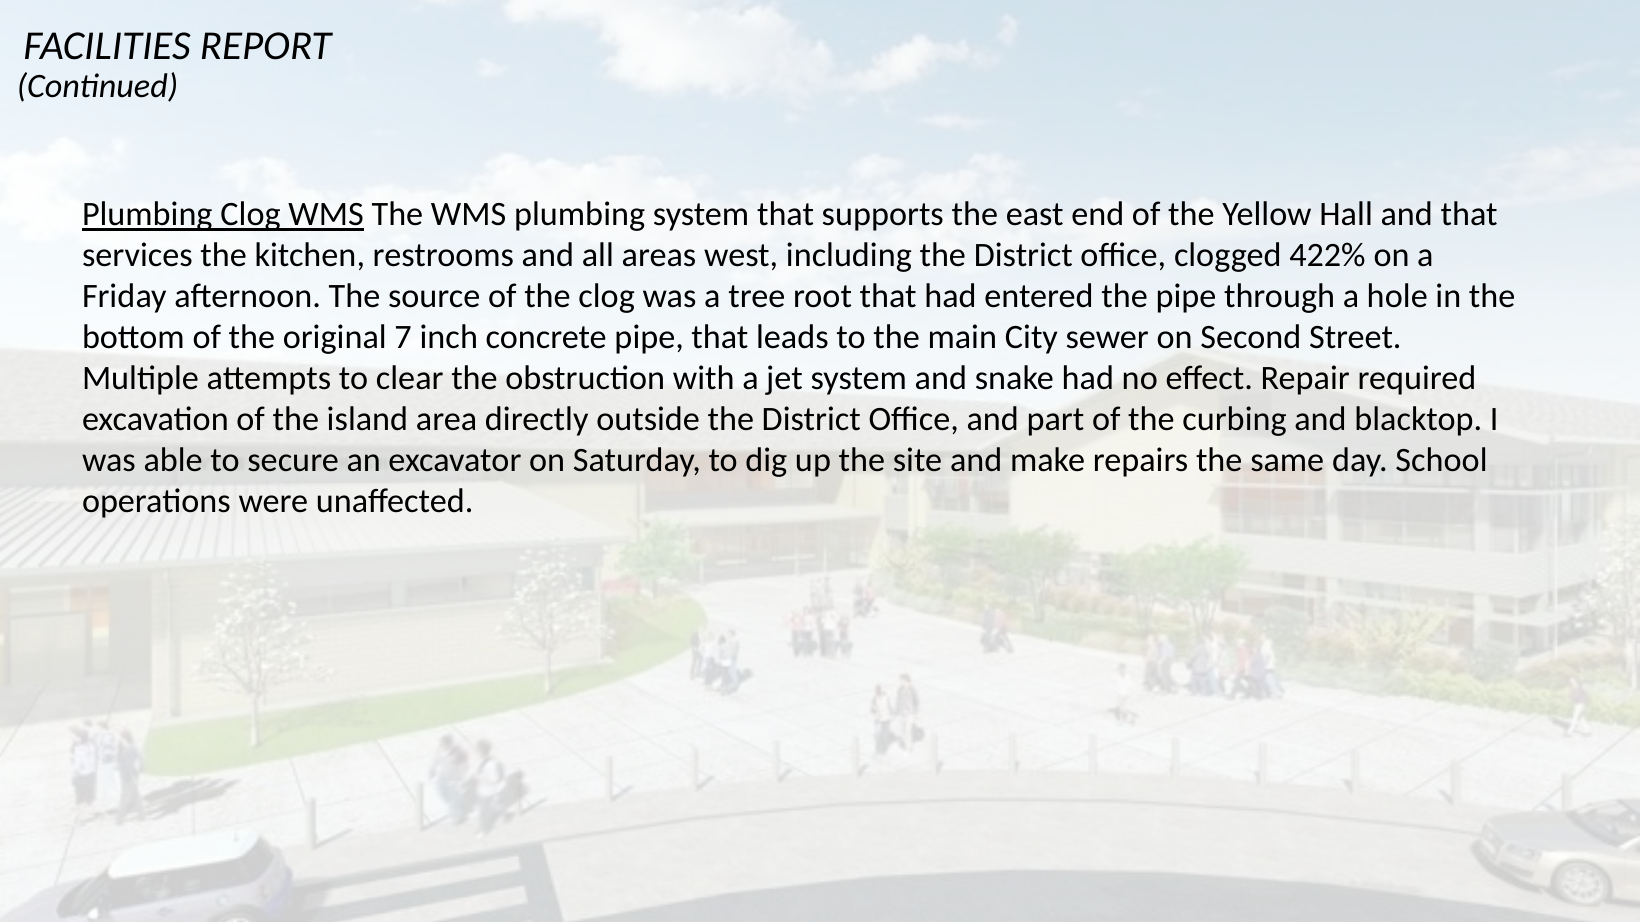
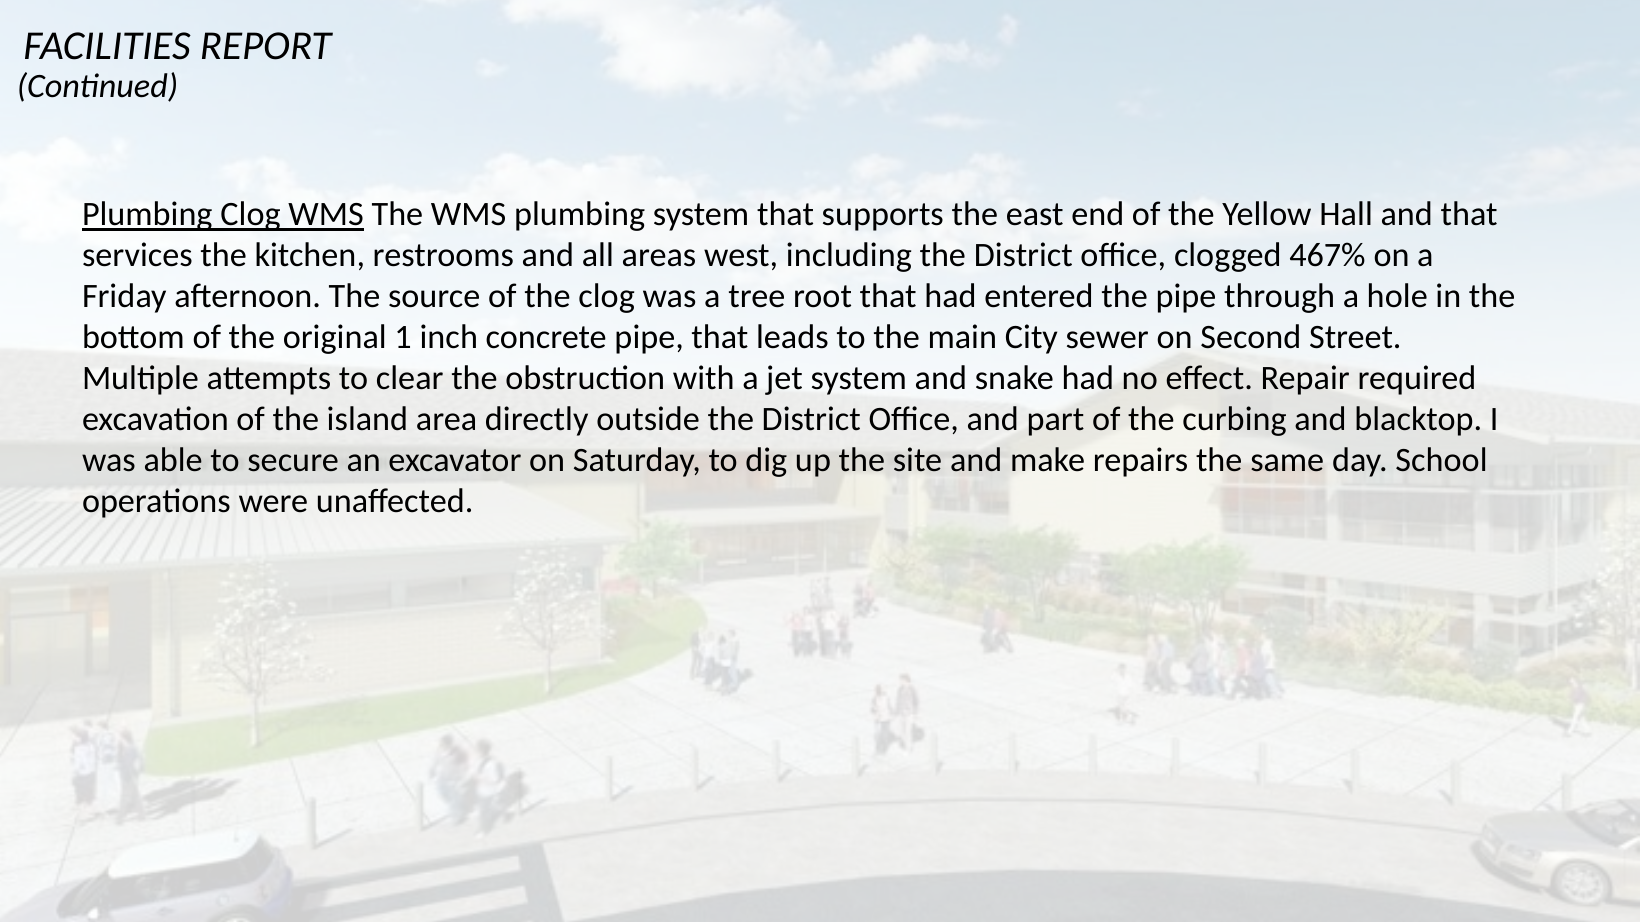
422%: 422% -> 467%
7: 7 -> 1
